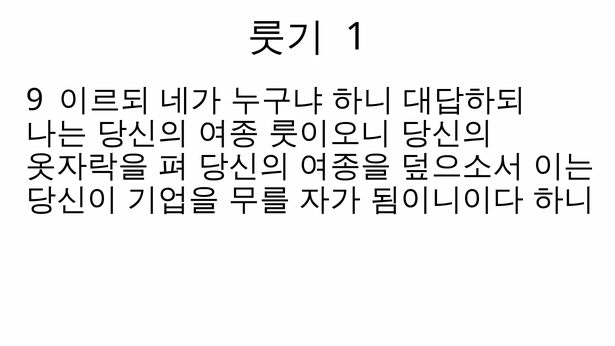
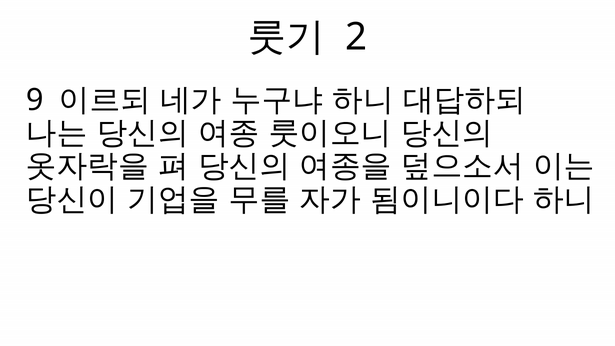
1: 1 -> 2
